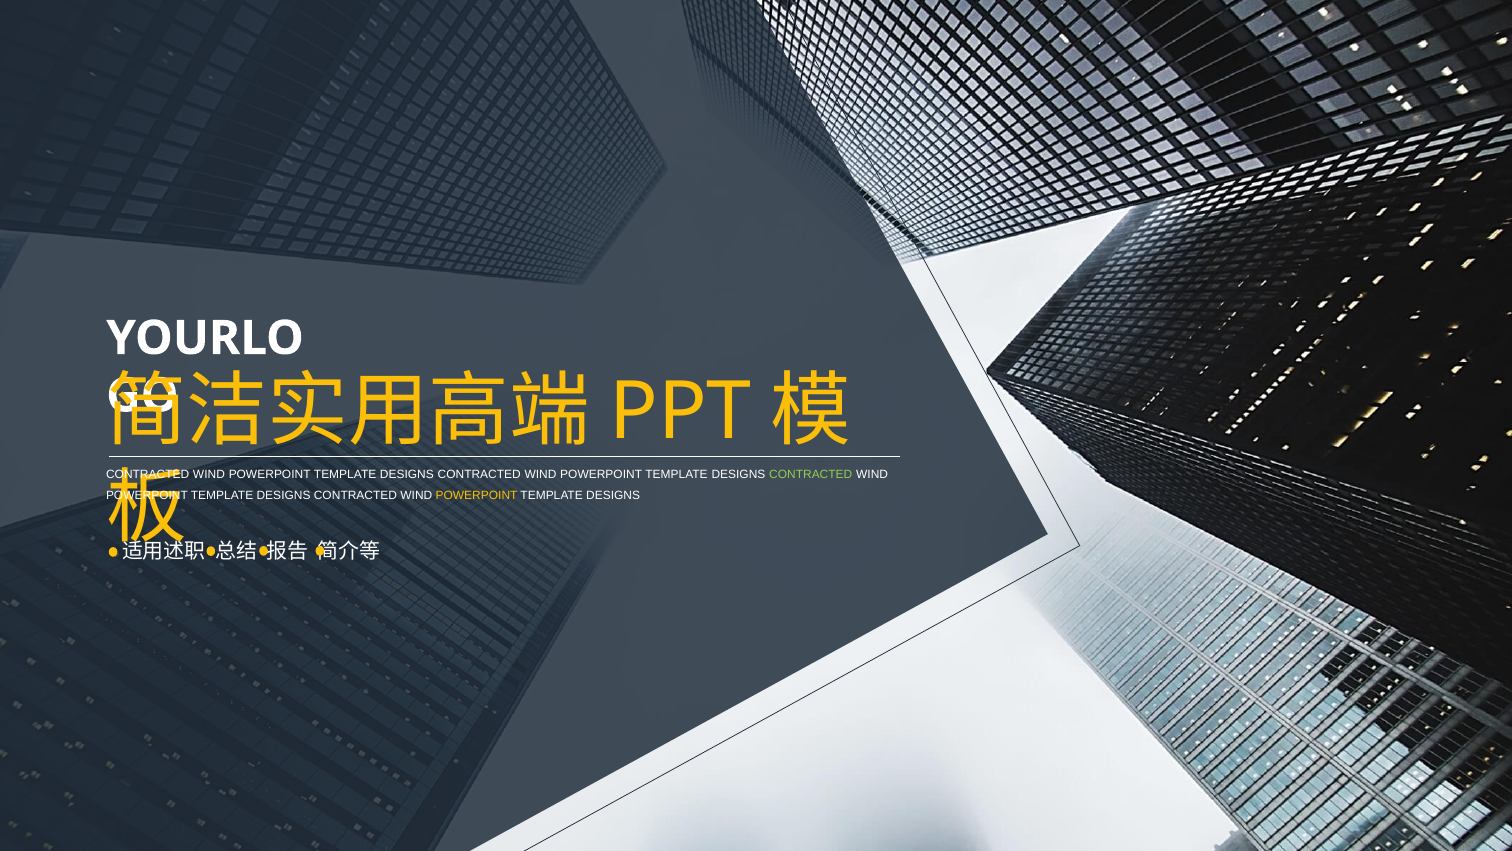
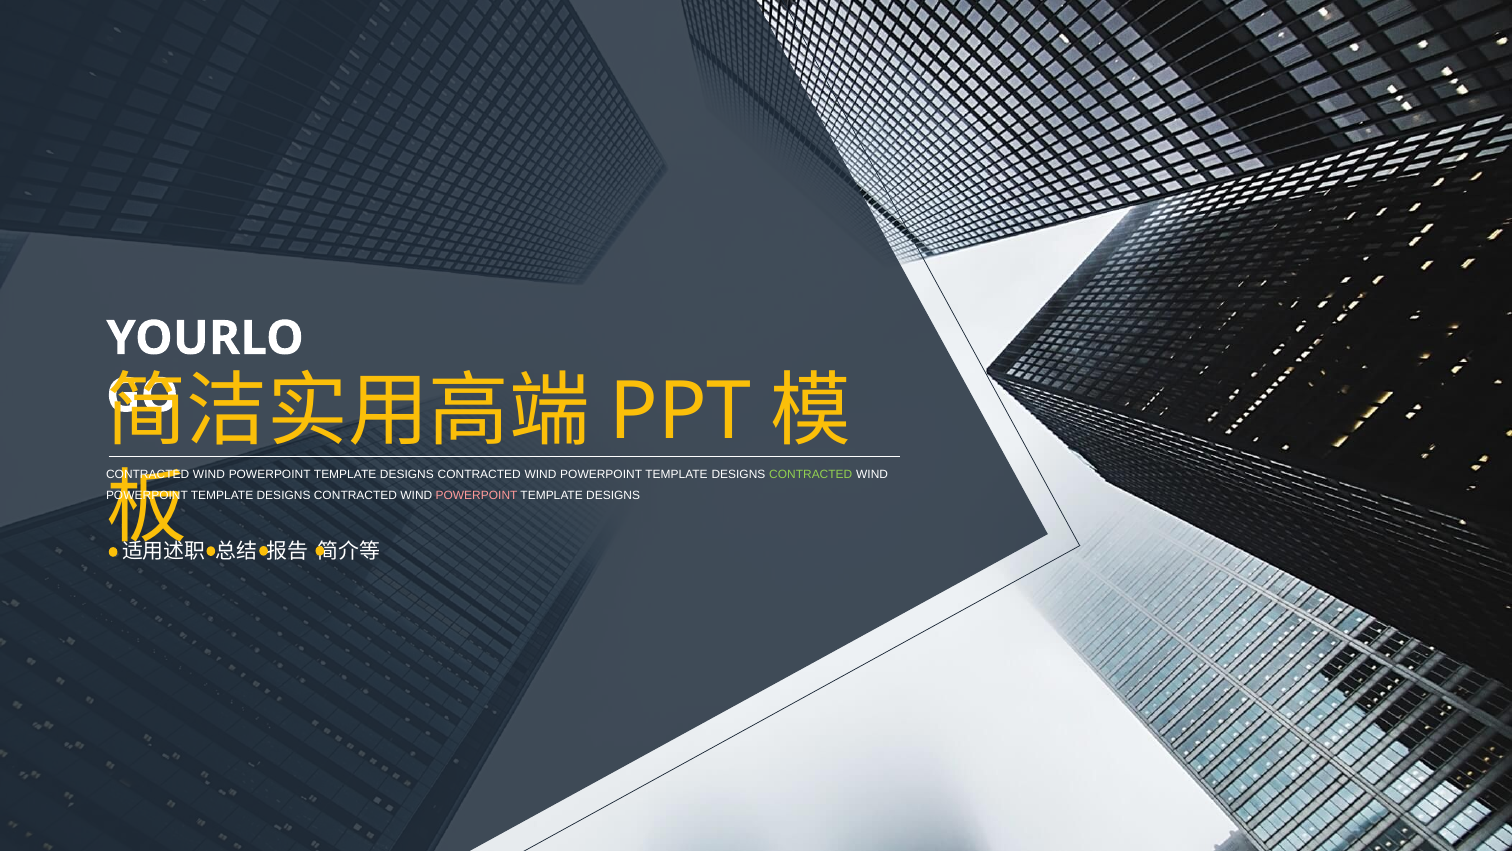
POWERPOINT at (477, 495) colour: yellow -> pink
